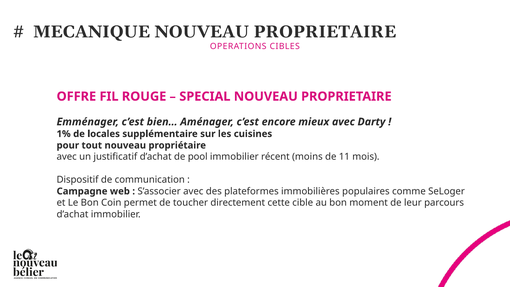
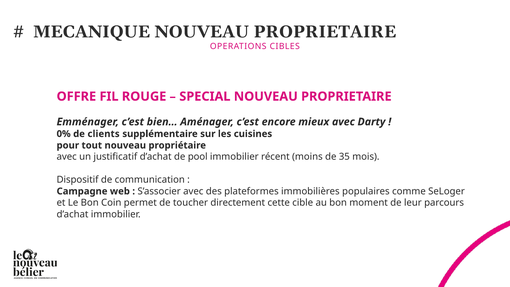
1%: 1% -> 0%
locales: locales -> clients
11: 11 -> 35
